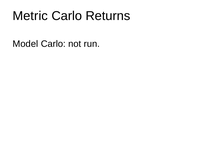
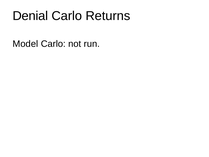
Metric: Metric -> Denial
